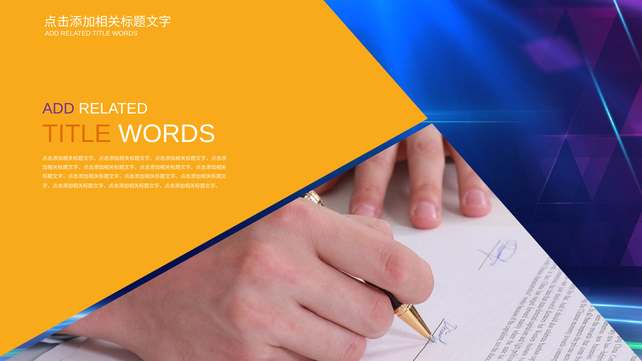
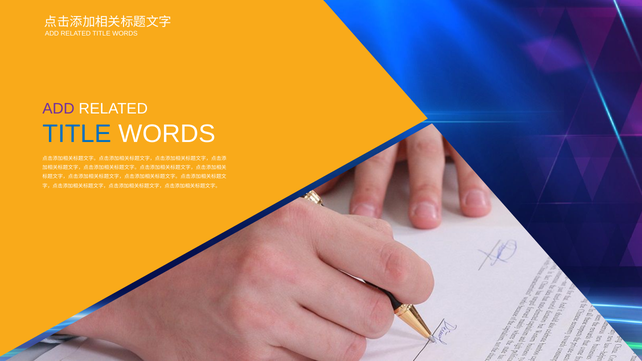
TITLE at (77, 134) colour: orange -> blue
